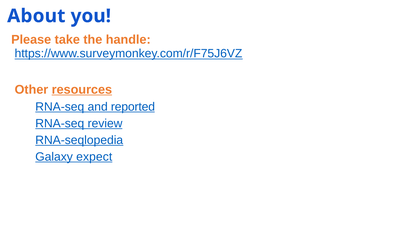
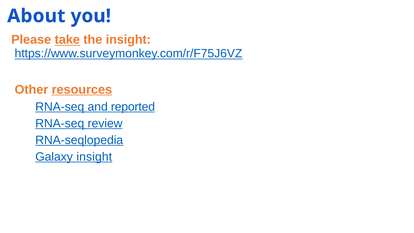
take underline: none -> present
the handle: handle -> insight
Galaxy expect: expect -> insight
